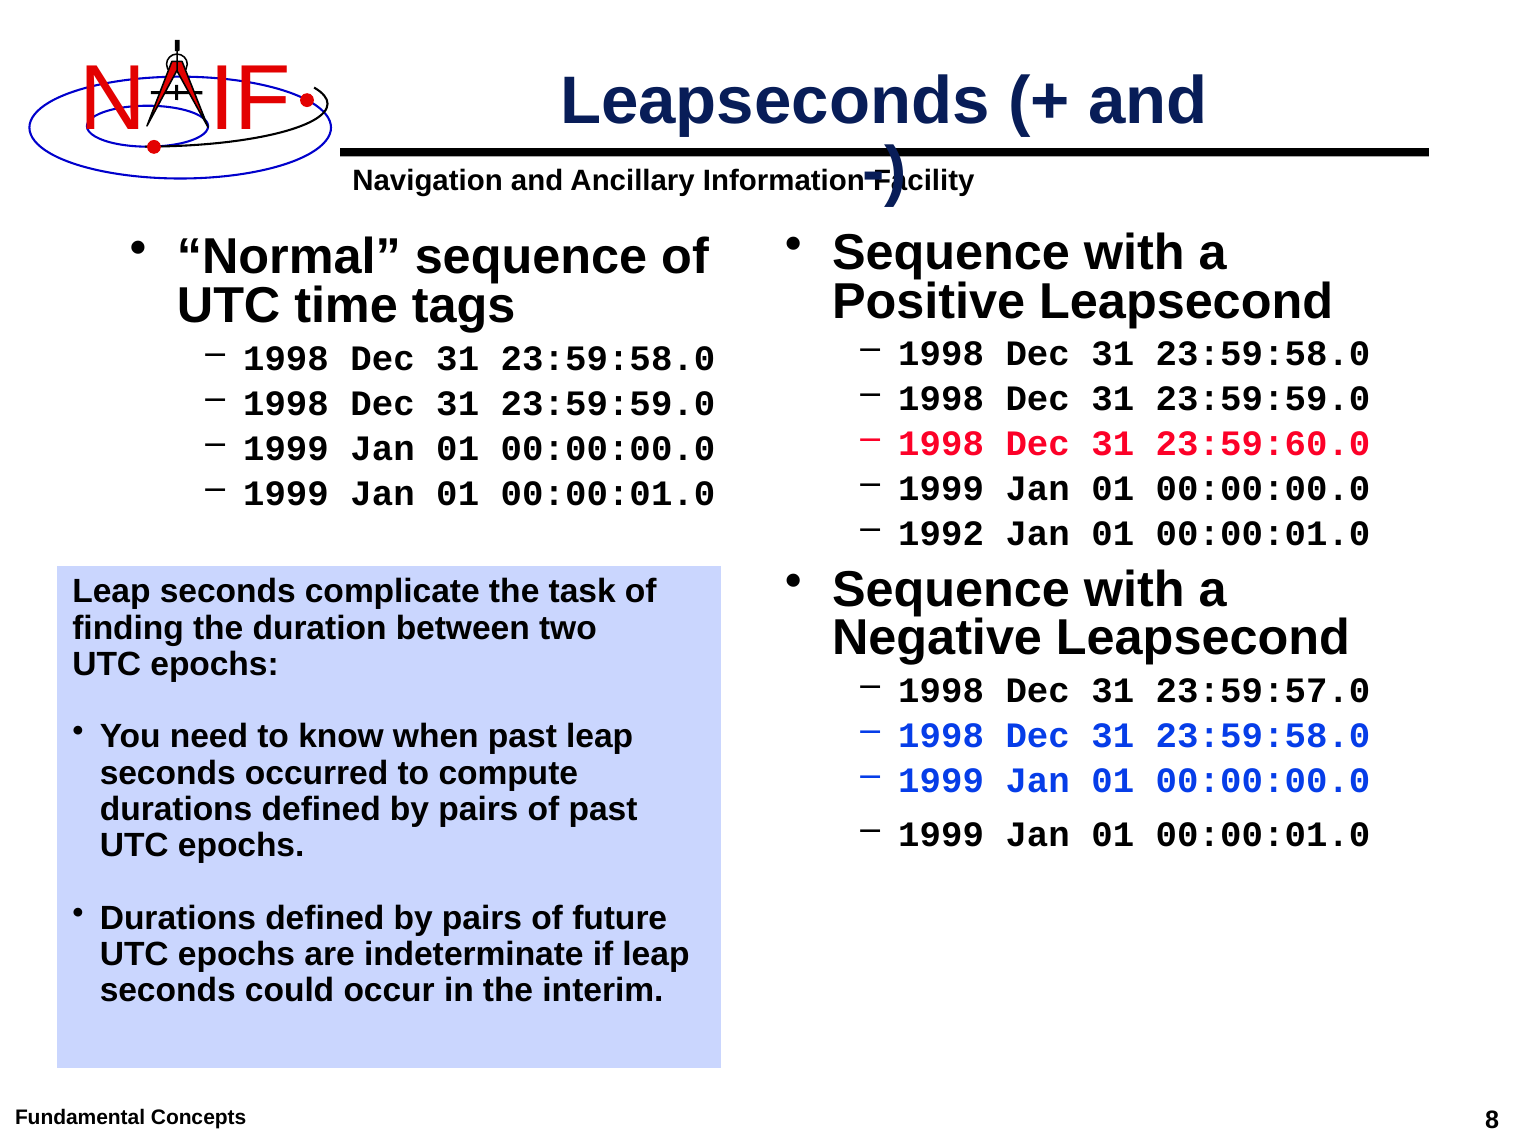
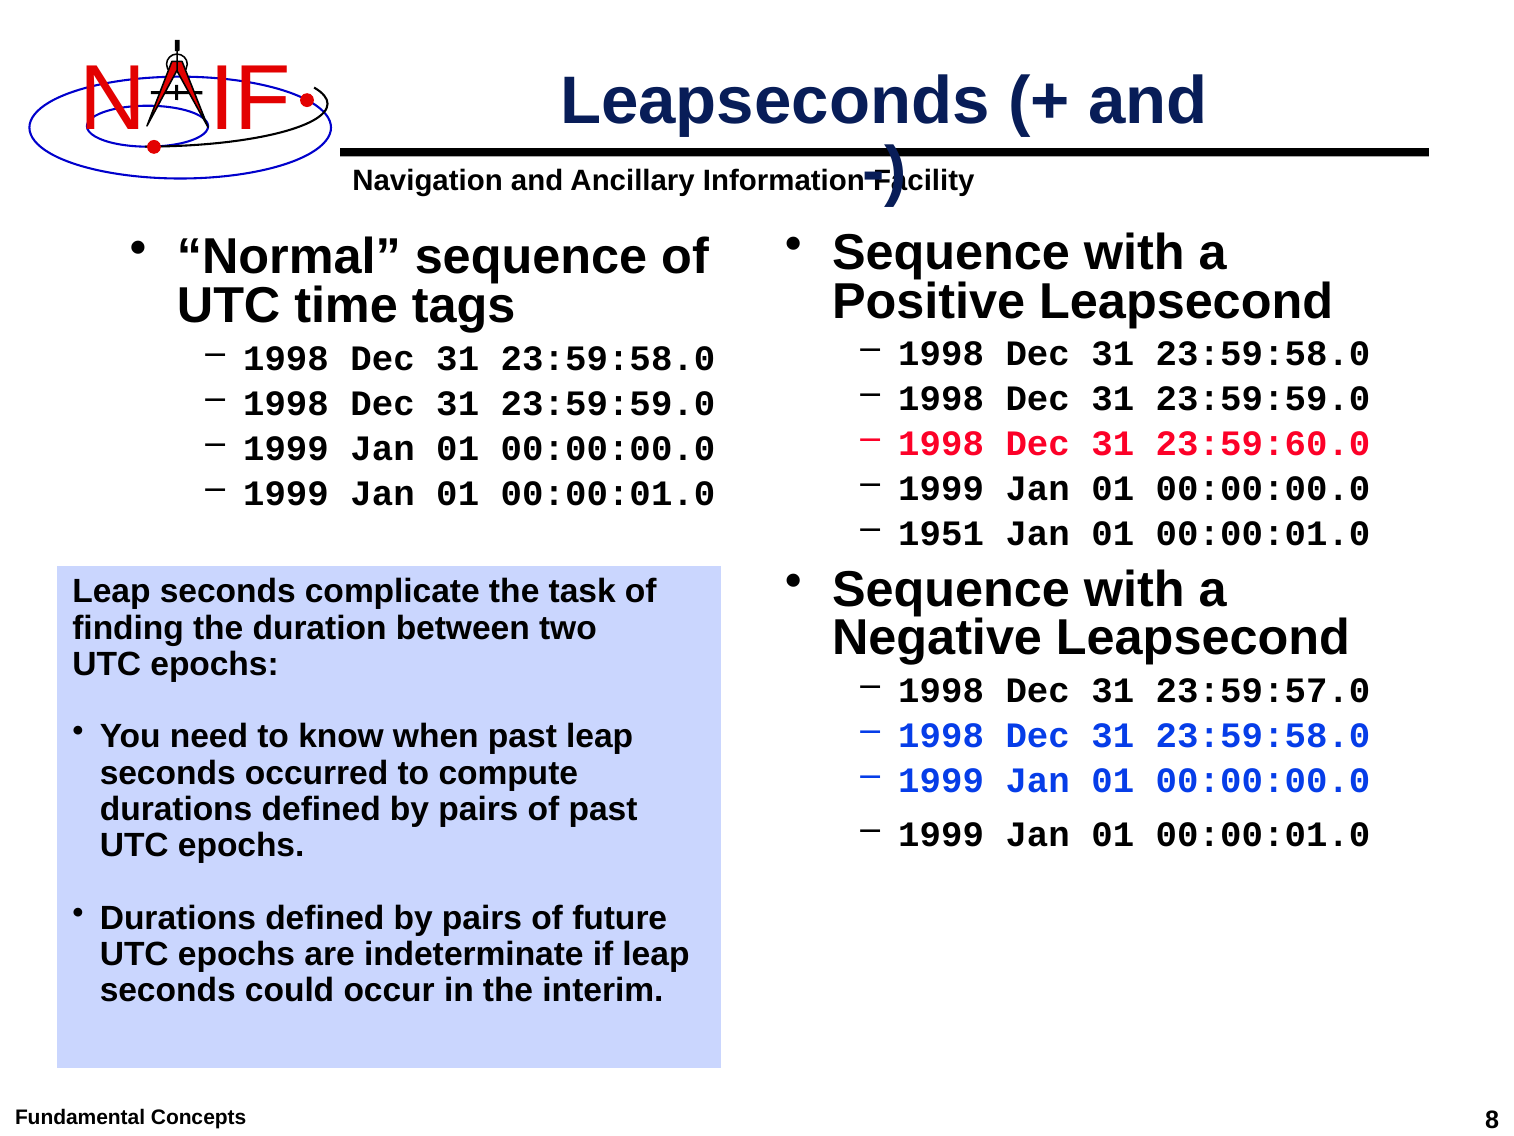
1992: 1992 -> 1951
